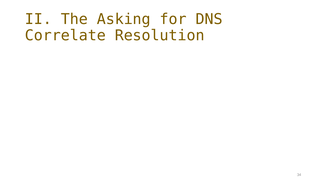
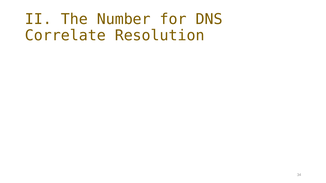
Asking: Asking -> Number
